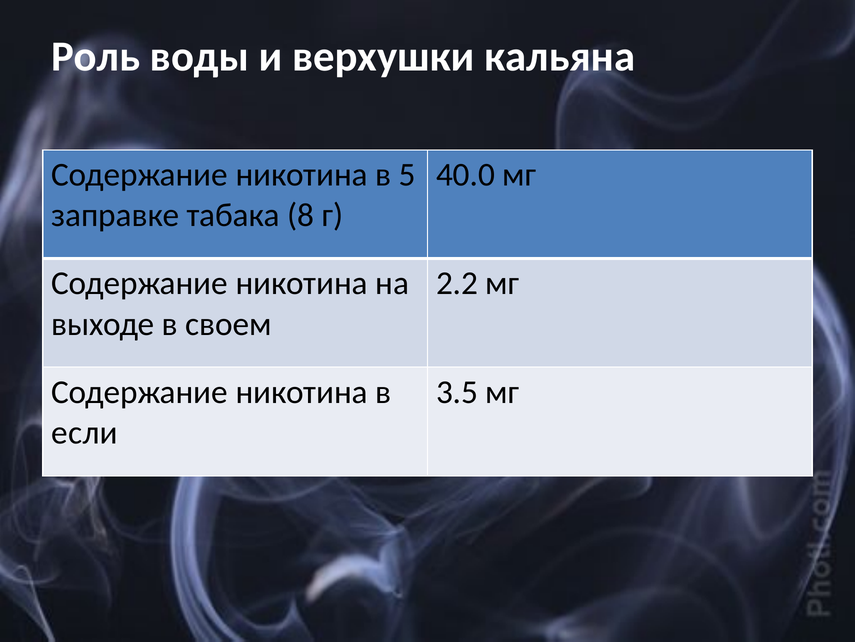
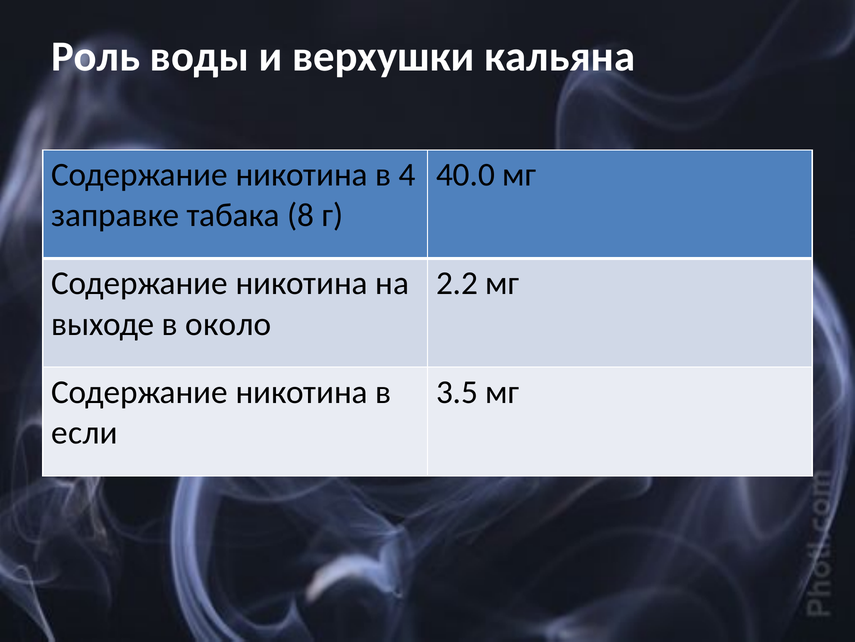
5: 5 -> 4
своем: своем -> около
